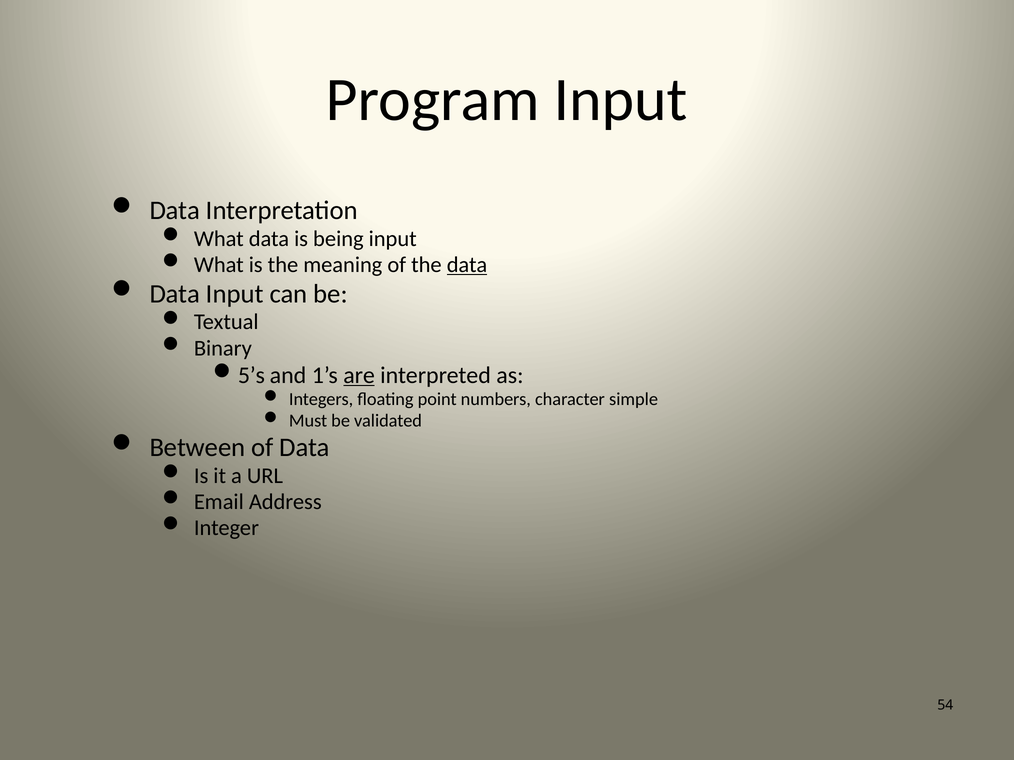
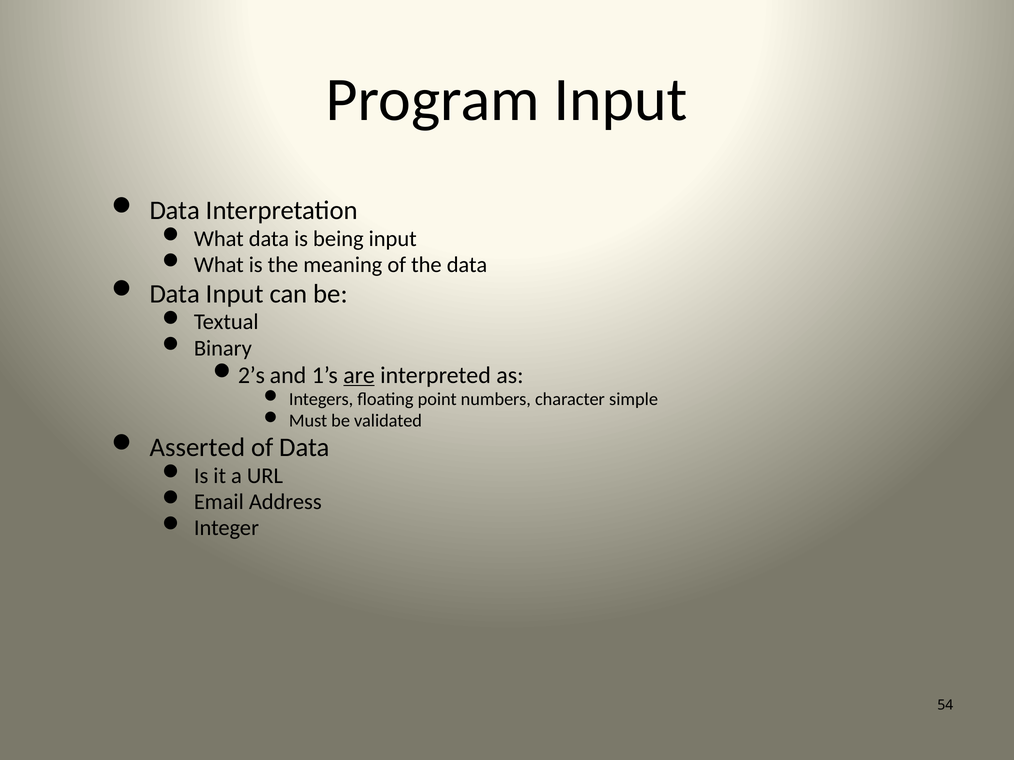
data at (467, 265) underline: present -> none
5’s: 5’s -> 2’s
Between: Between -> Asserted
